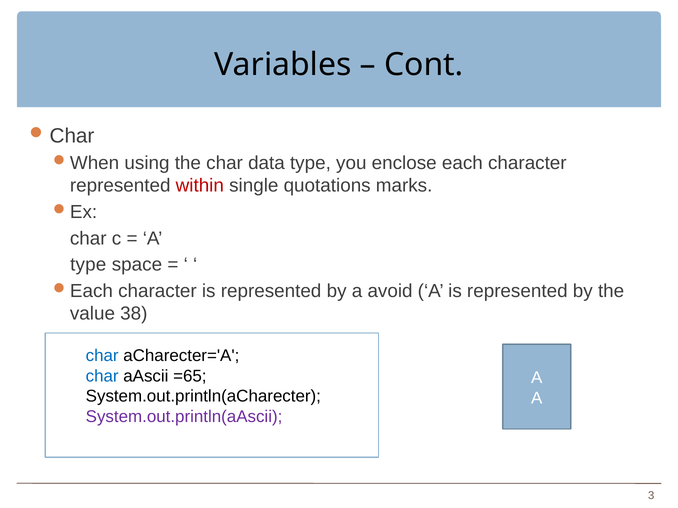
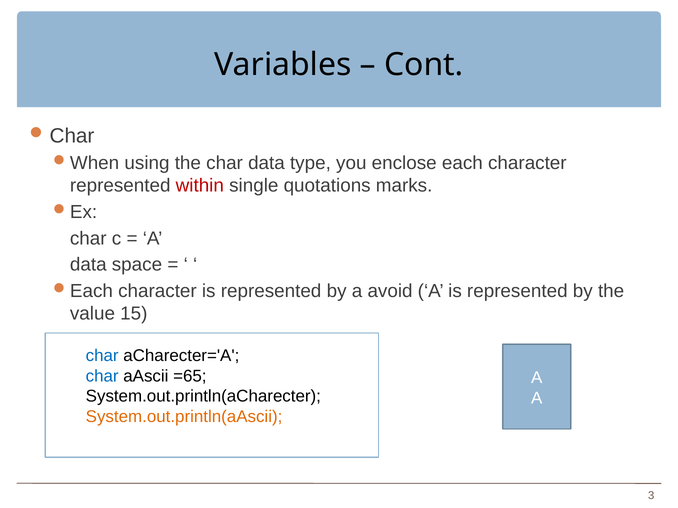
type at (88, 265): type -> data
38: 38 -> 15
System.out.println(aAscii colour: purple -> orange
